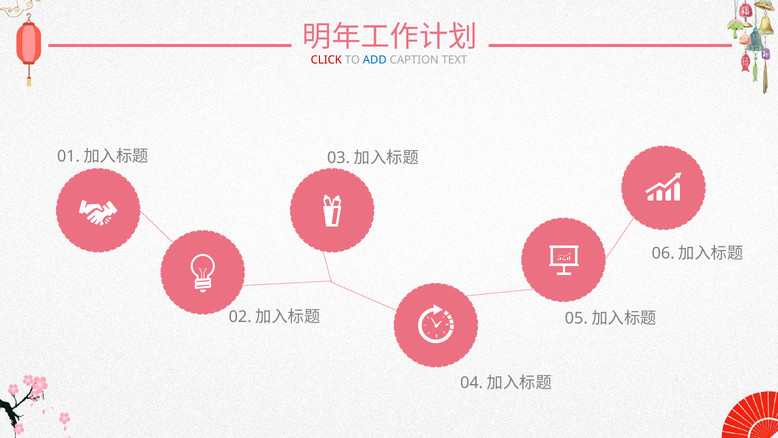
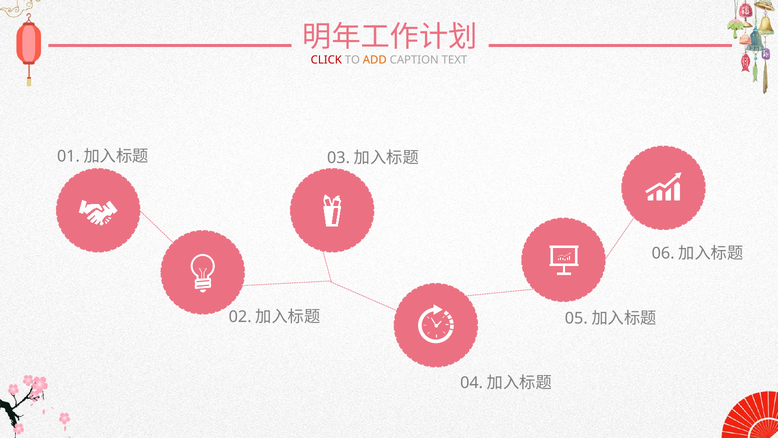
ADD colour: blue -> orange
